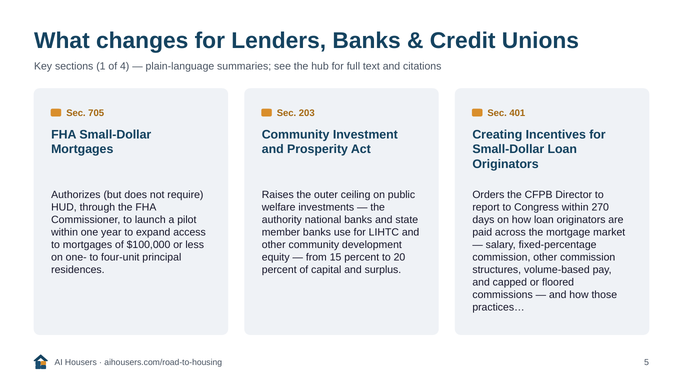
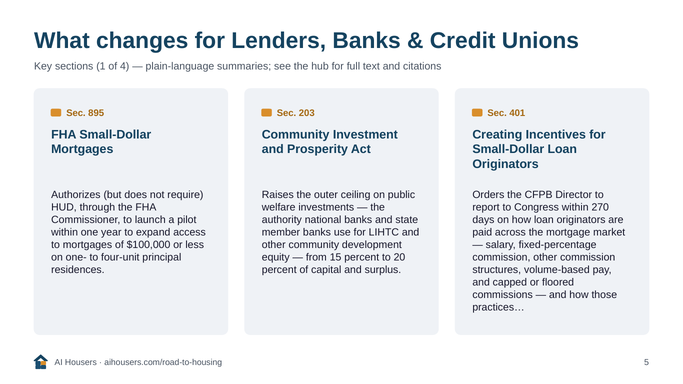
705: 705 -> 895
